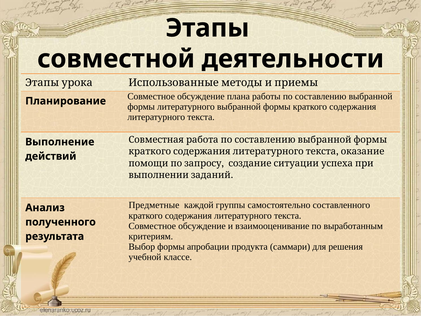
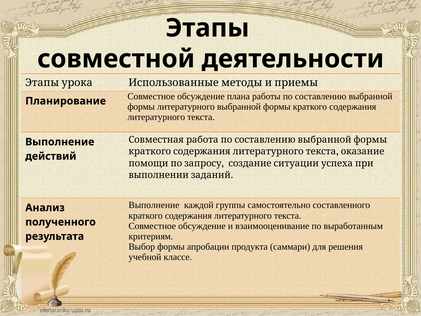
Предметные at (154, 205): Предметные -> Выполнение
